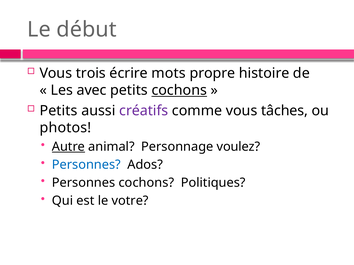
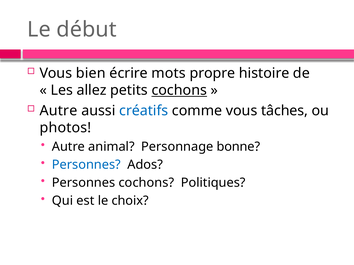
trois: trois -> bien
avec: avec -> allez
Petits at (59, 111): Petits -> Autre
créatifs colour: purple -> blue
Autre at (68, 147) underline: present -> none
voulez: voulez -> bonne
votre: votre -> choix
